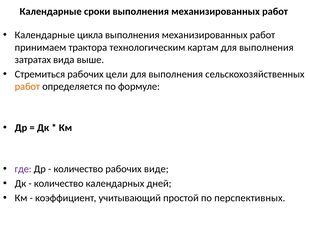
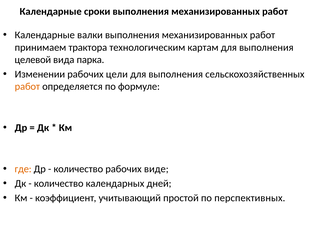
цикла: цикла -> валки
затратах: затратах -> целевой
выше: выше -> парка
Стремиться: Стремиться -> Изменении
где colour: purple -> orange
